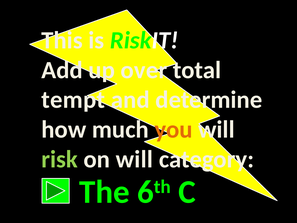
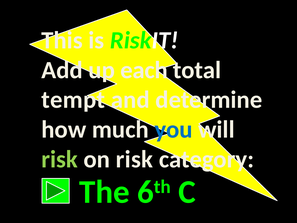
over: over -> each
you colour: orange -> blue
on will: will -> risk
